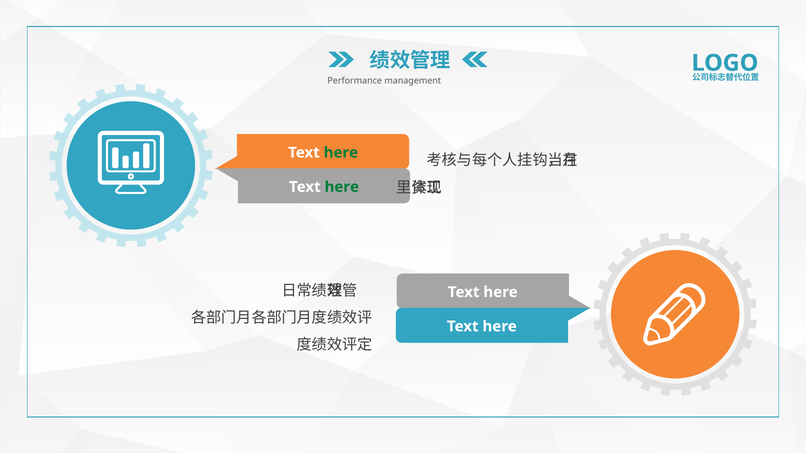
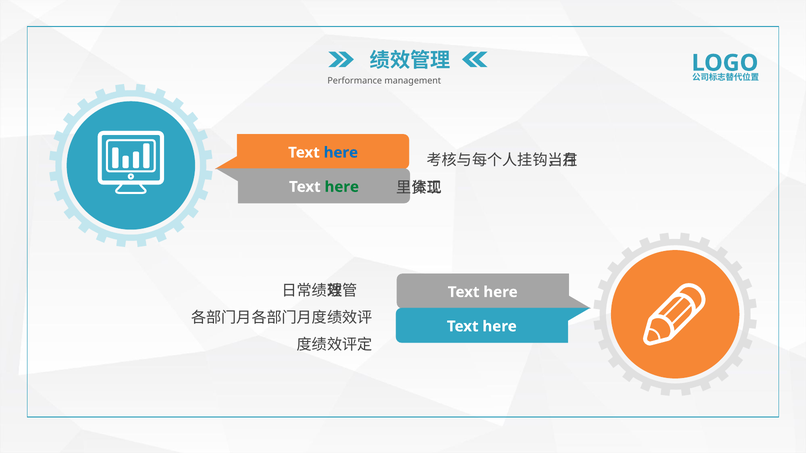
here at (341, 153) colour: green -> blue
